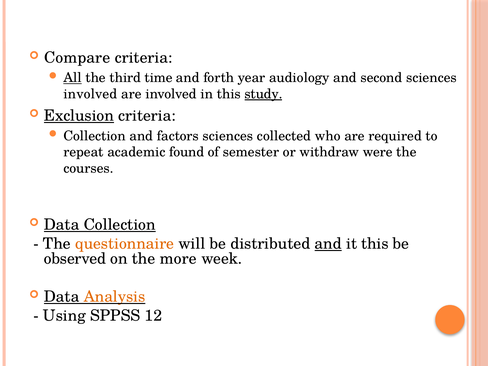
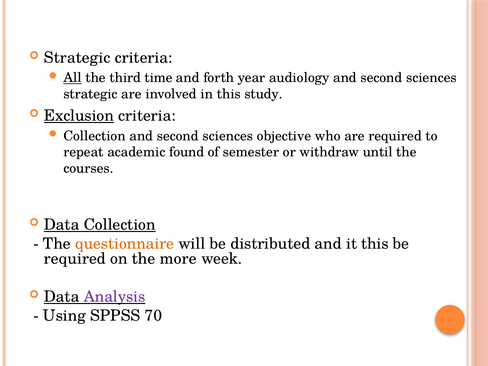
Compare at (77, 58): Compare -> Strategic
involved at (90, 94): involved -> strategic
study underline: present -> none
factors at (178, 136): factors -> second
collected: collected -> objective
were: were -> until
and at (328, 244) underline: present -> none
observed at (75, 259): observed -> required
Analysis colour: orange -> purple
12: 12 -> 70
